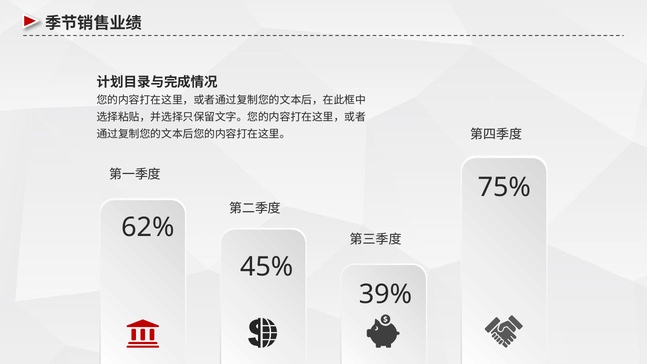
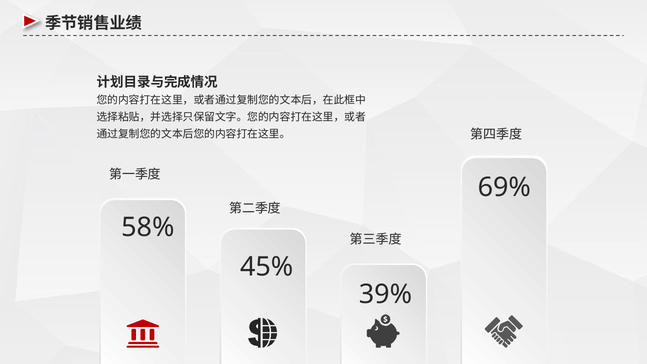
75%: 75% -> 69%
62%: 62% -> 58%
